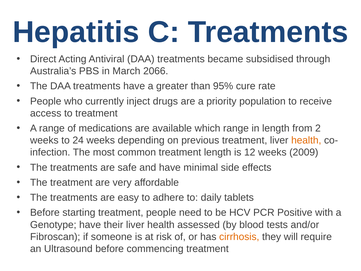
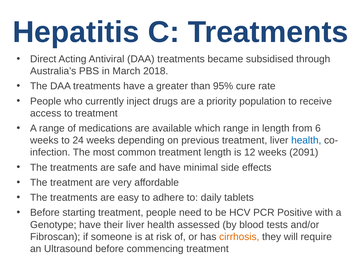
2066: 2066 -> 2018
2: 2 -> 6
health at (306, 140) colour: orange -> blue
2009: 2009 -> 2091
